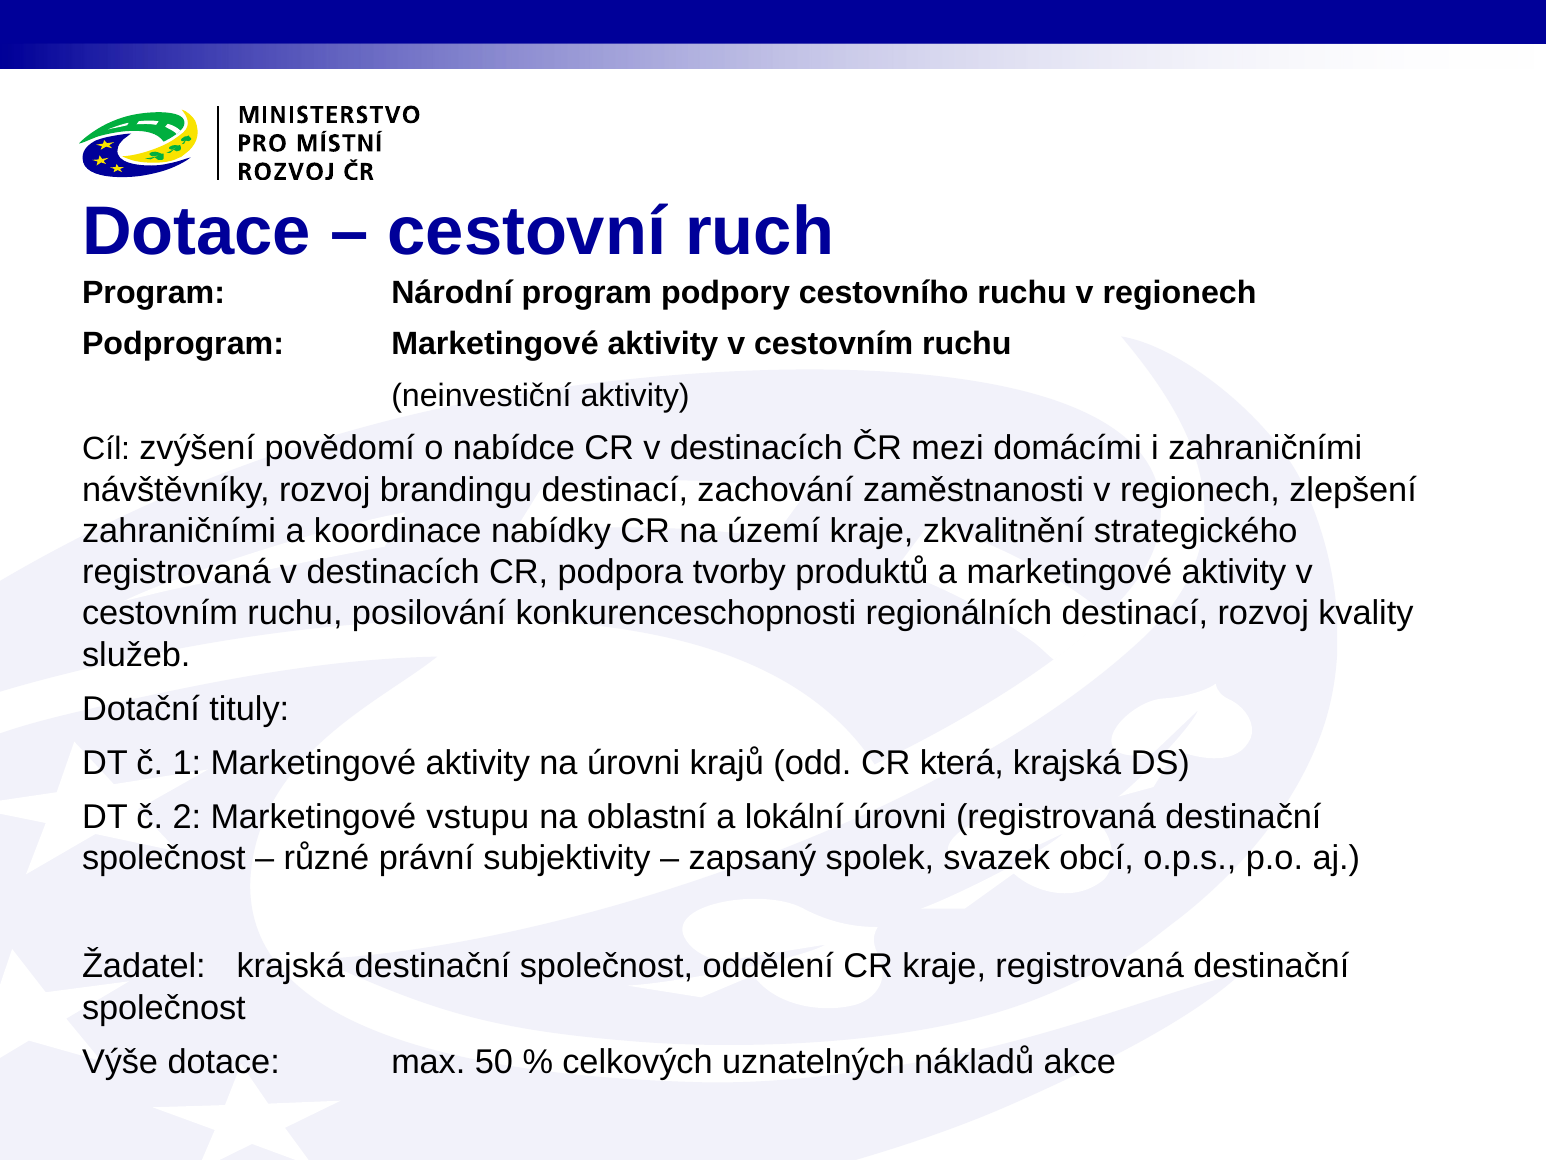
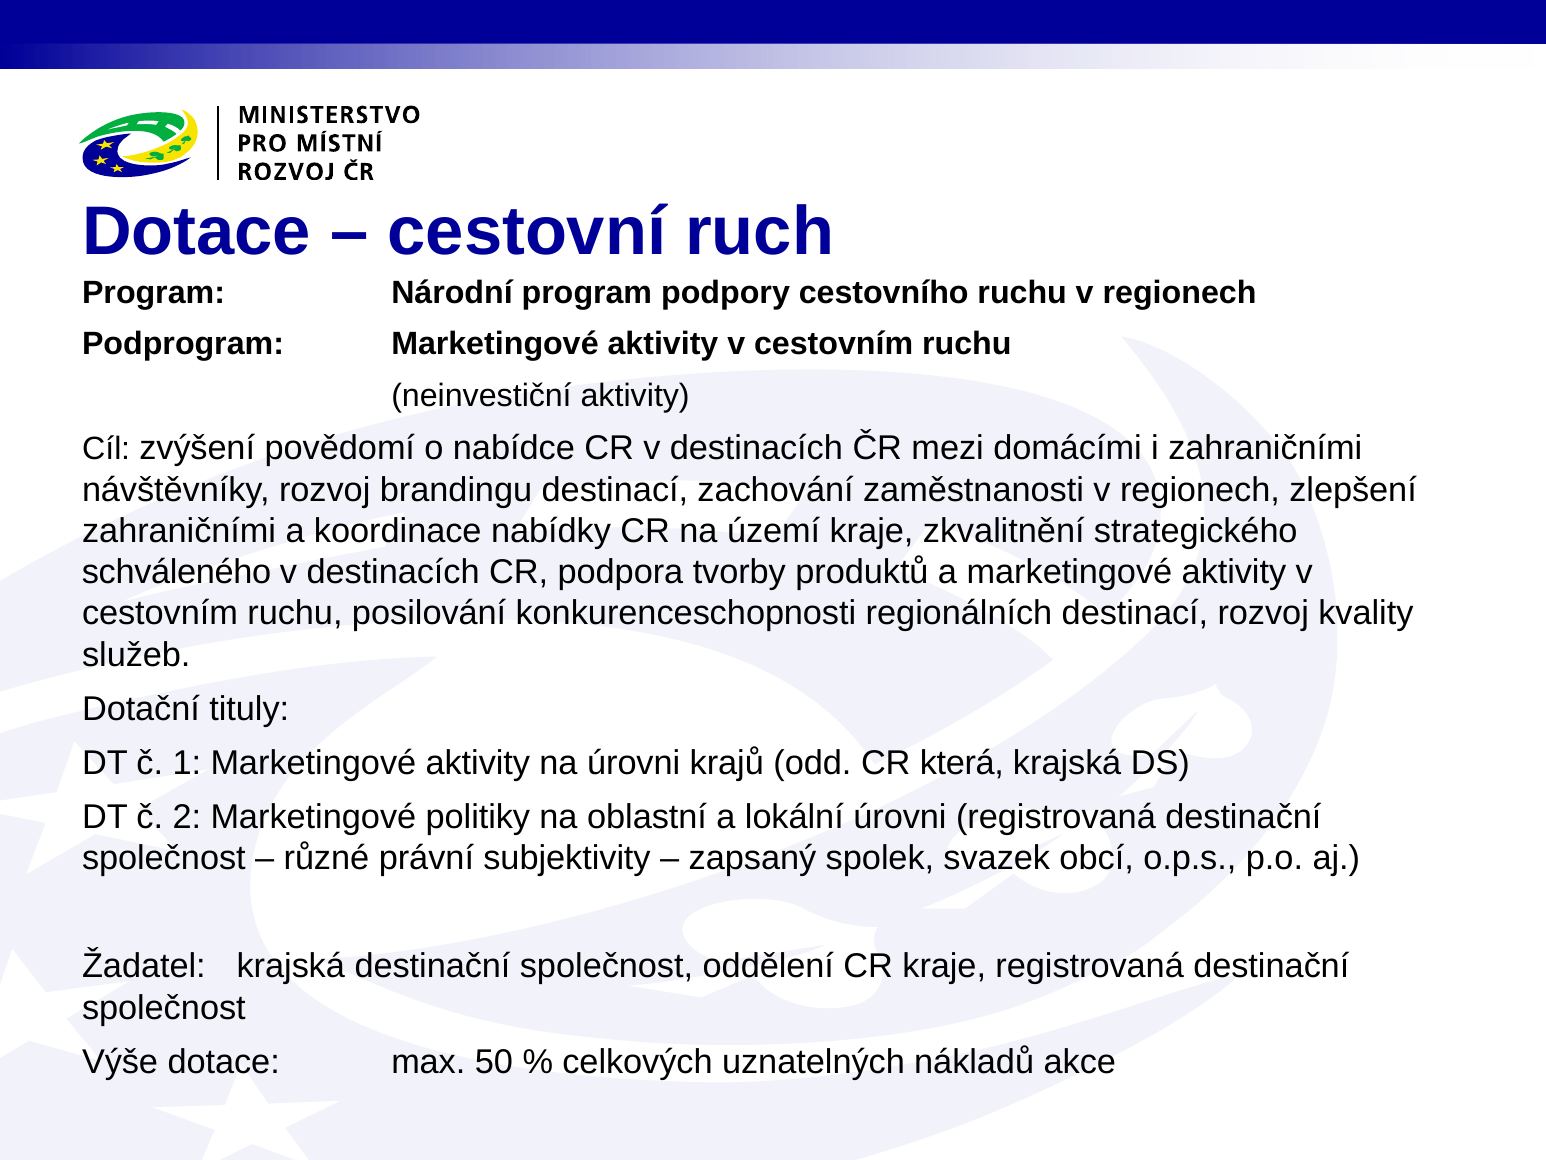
registrovaná at (176, 572): registrovaná -> schváleného
vstupu: vstupu -> politiky
